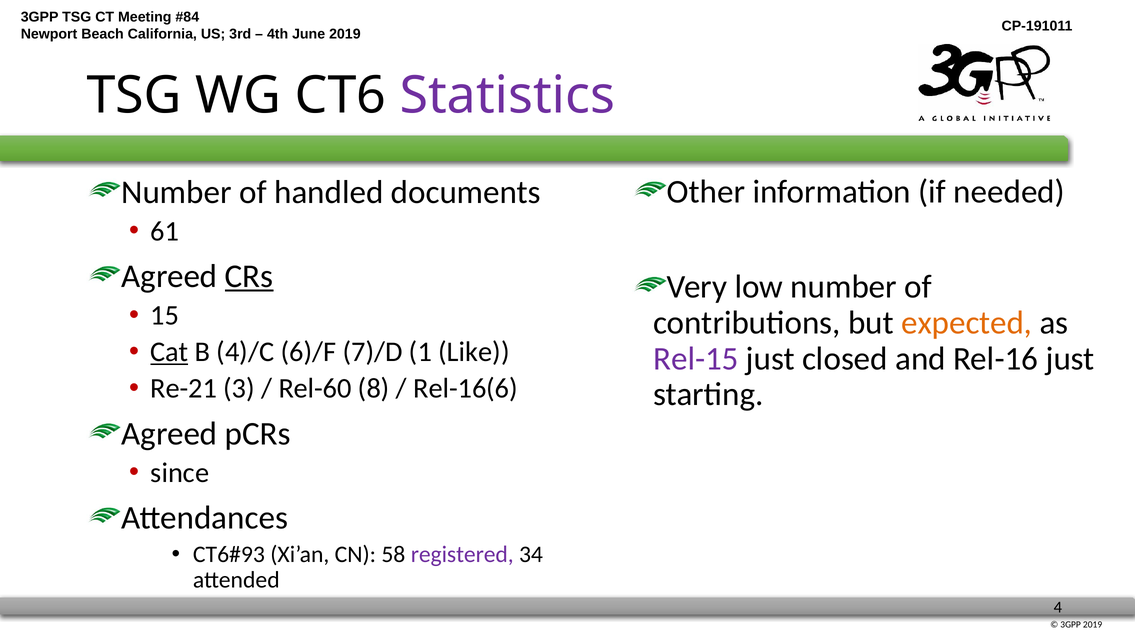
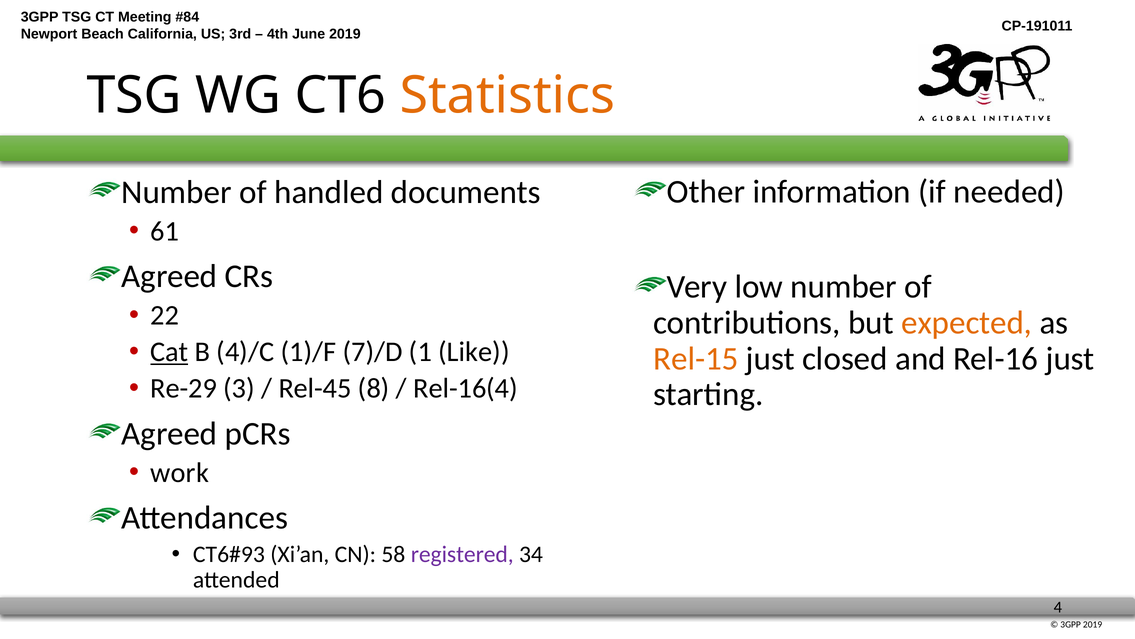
Statistics colour: purple -> orange
CRs underline: present -> none
15: 15 -> 22
6)/F: 6)/F -> 1)/F
Rel-15 colour: purple -> orange
Re-21: Re-21 -> Re-29
Rel-60: Rel-60 -> Rel-45
Rel-16(6: Rel-16(6 -> Rel-16(4
since: since -> work
